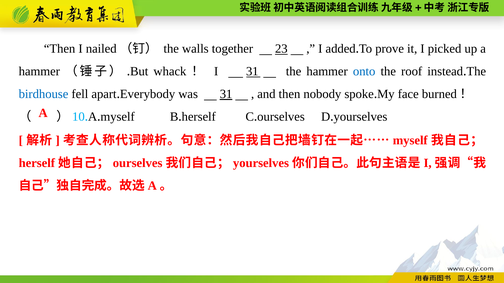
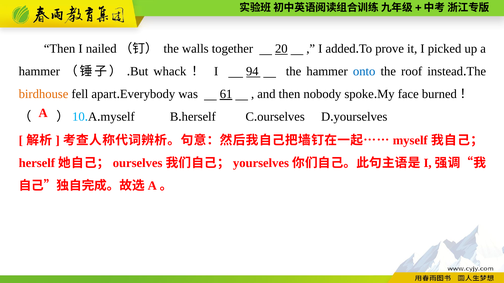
23: 23 -> 20
I 31: 31 -> 94
birdhouse colour: blue -> orange
was 31: 31 -> 61
